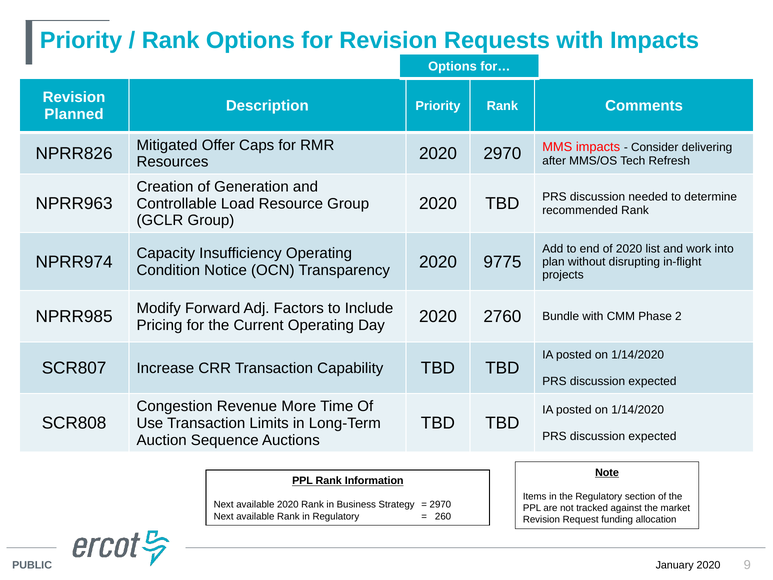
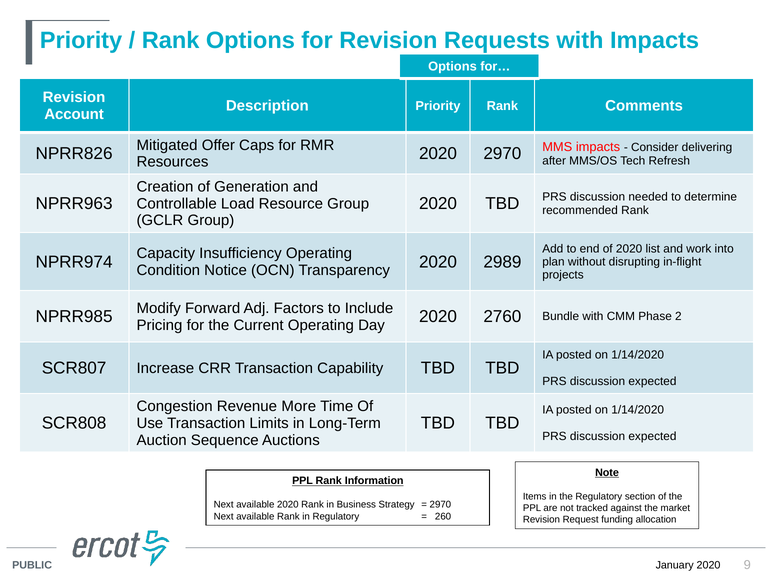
Planned: Planned -> Account
9775: 9775 -> 2989
